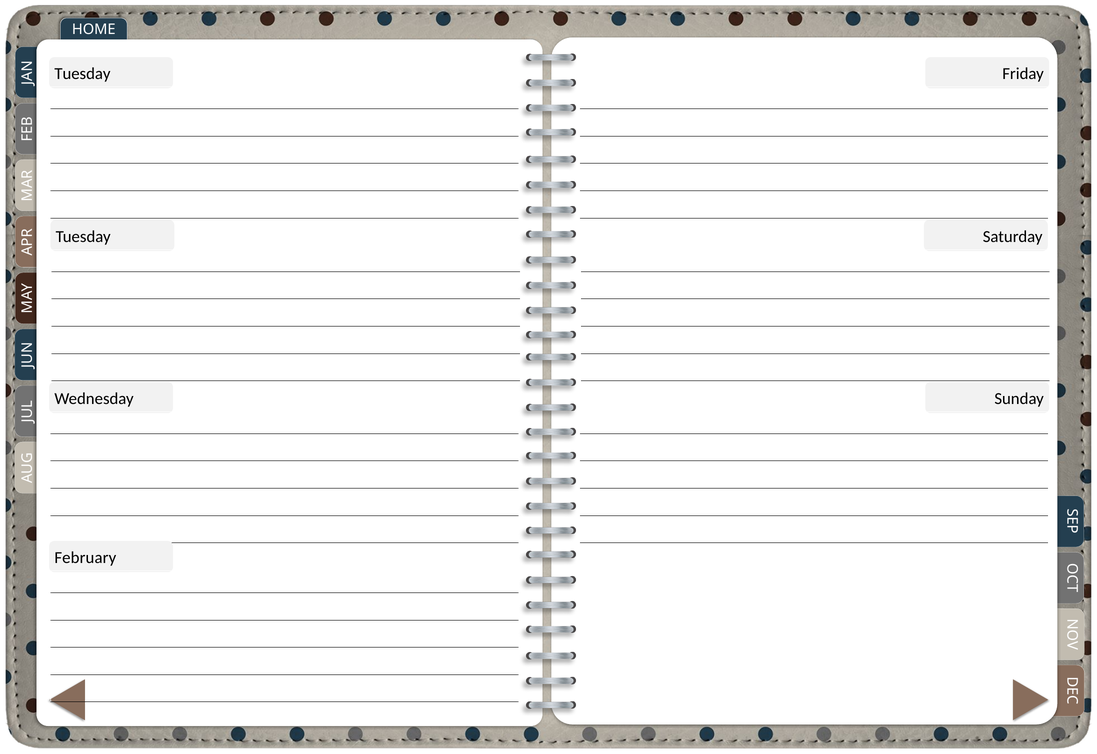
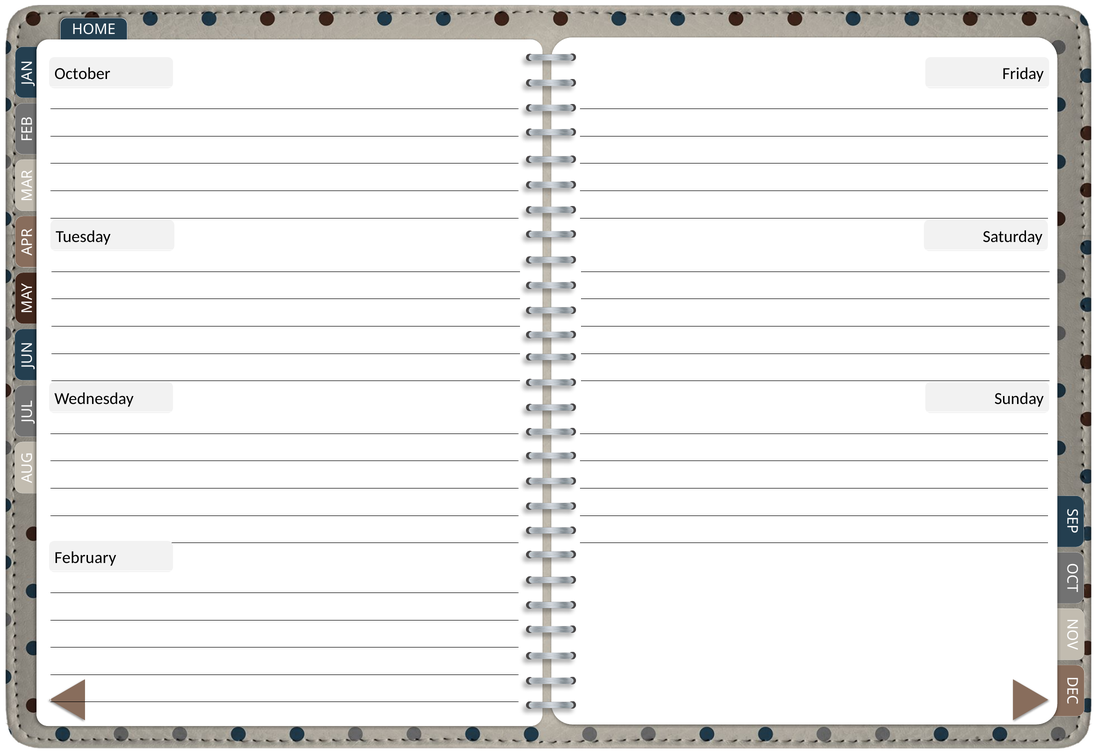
Tuesday at (82, 74): Tuesday -> October
